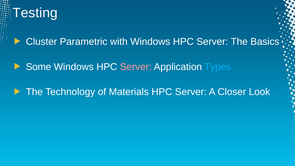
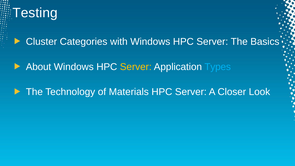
Parametric: Parametric -> Categories
Some: Some -> About
Server at (136, 67) colour: pink -> yellow
